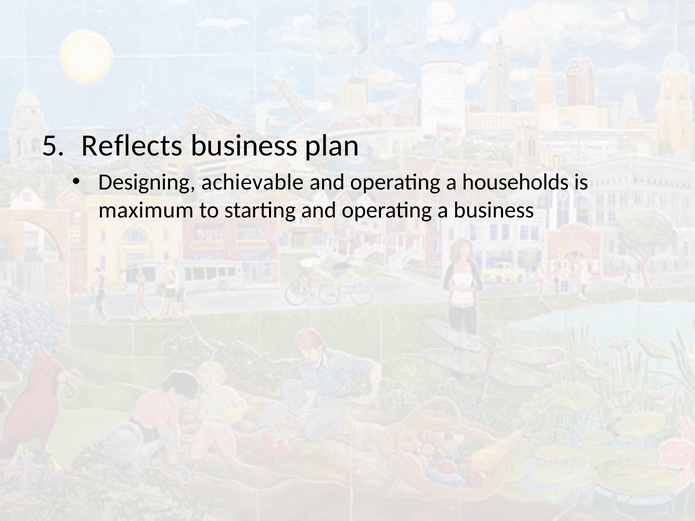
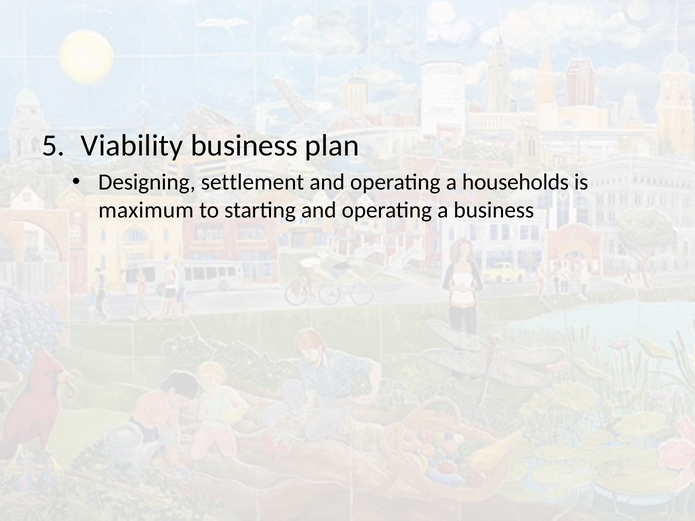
Reflects: Reflects -> Viability
achievable: achievable -> settlement
